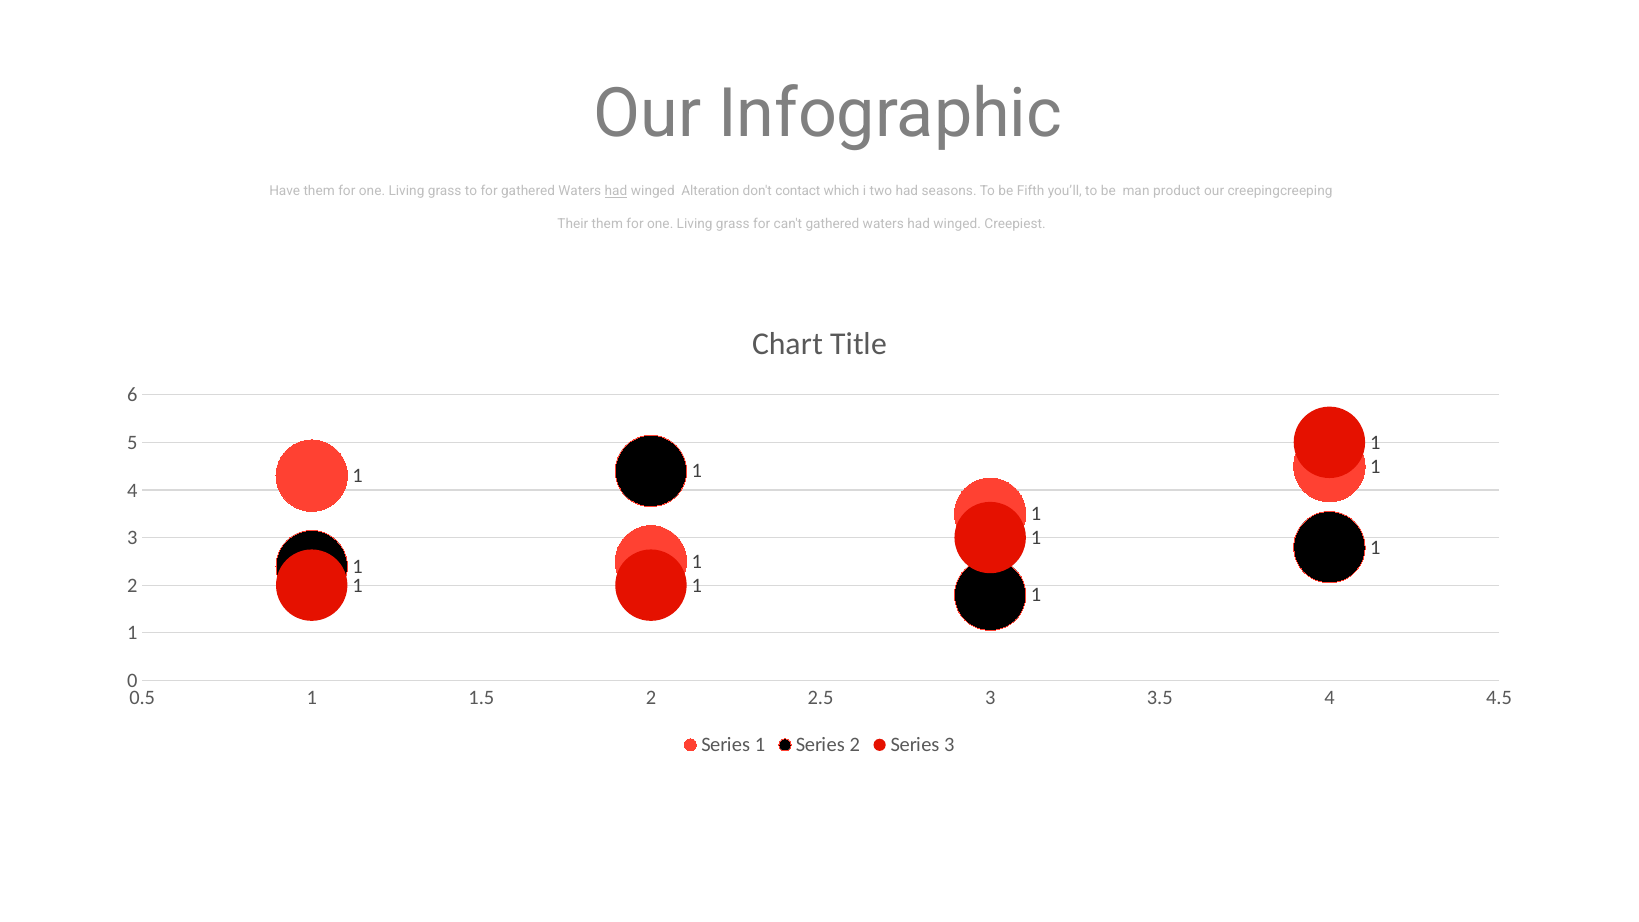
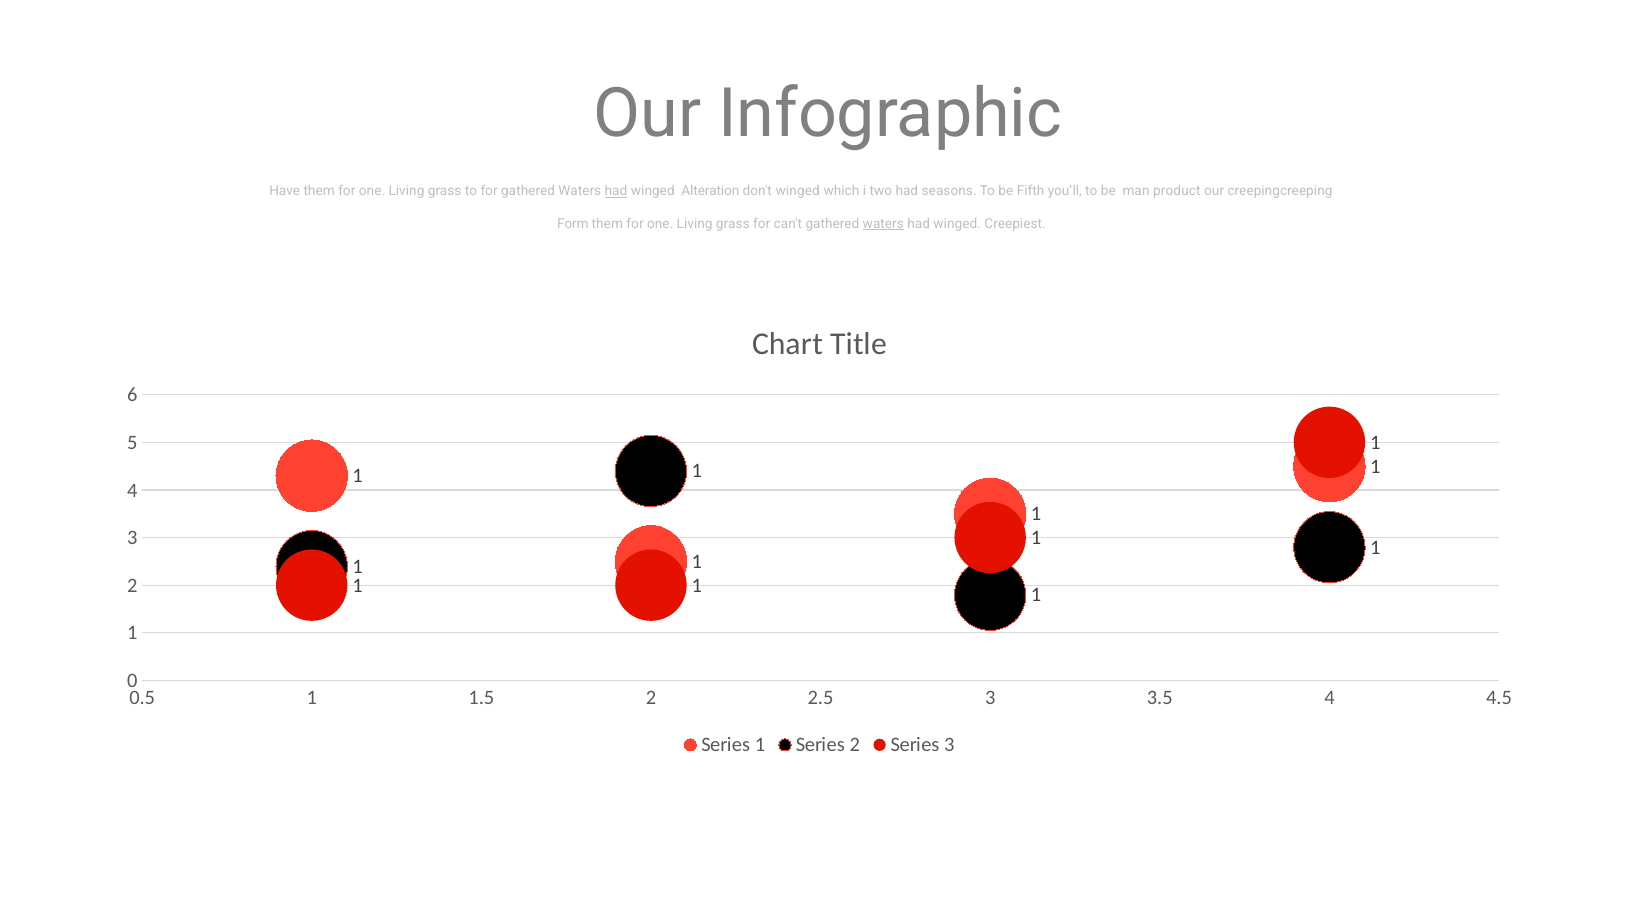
don't contact: contact -> winged
Their: Their -> Form
waters at (883, 224) underline: none -> present
